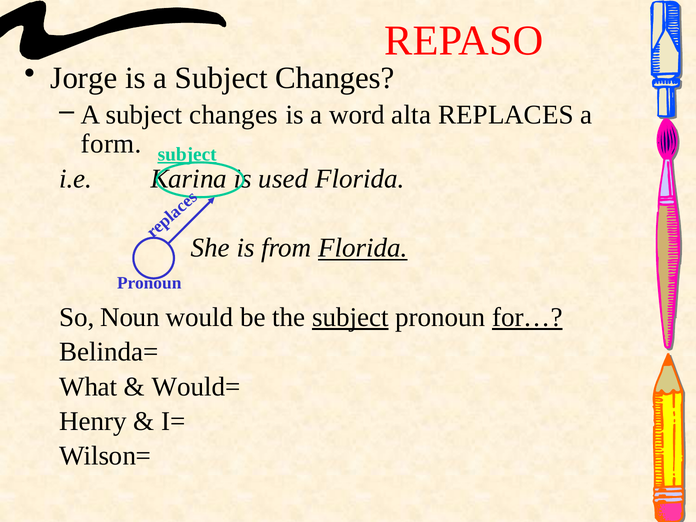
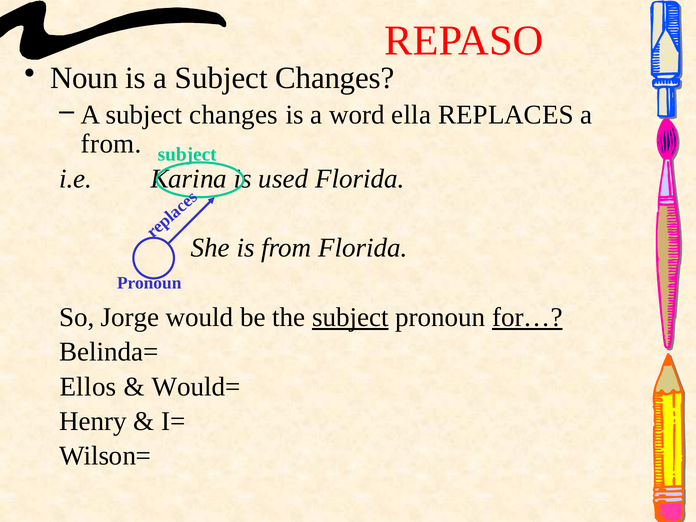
Jorge: Jorge -> Noun
alta: alta -> ella
form at (111, 144): form -> from
subject at (187, 154) underline: present -> none
Florida at (363, 248) underline: present -> none
Noun: Noun -> Jorge
What: What -> Ellos
